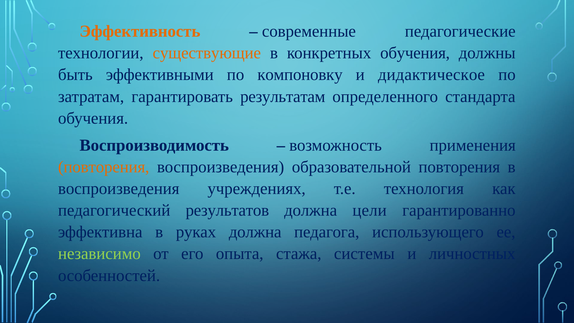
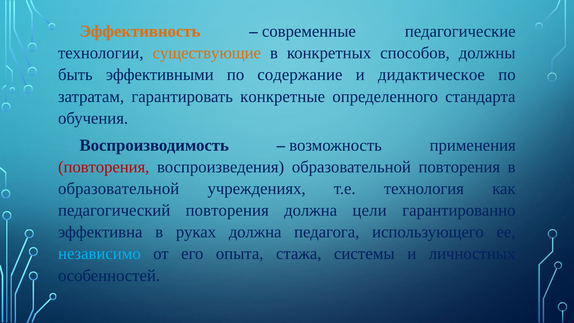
конкретных обучения: обучения -> способов
компоновку: компоновку -> содержание
результатам: результатам -> конкретные
повторения at (104, 167) colour: orange -> red
воспроизведения at (119, 189): воспроизведения -> образовательной
педагогический результатов: результатов -> повторения
независимо colour: light green -> light blue
